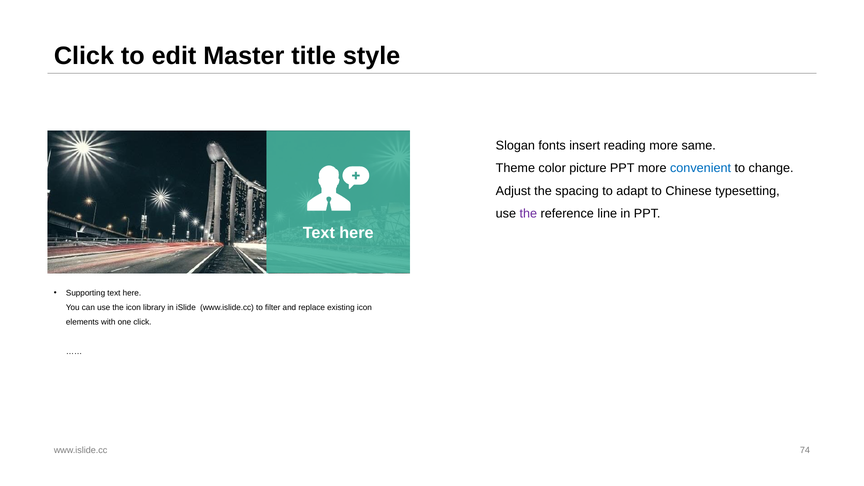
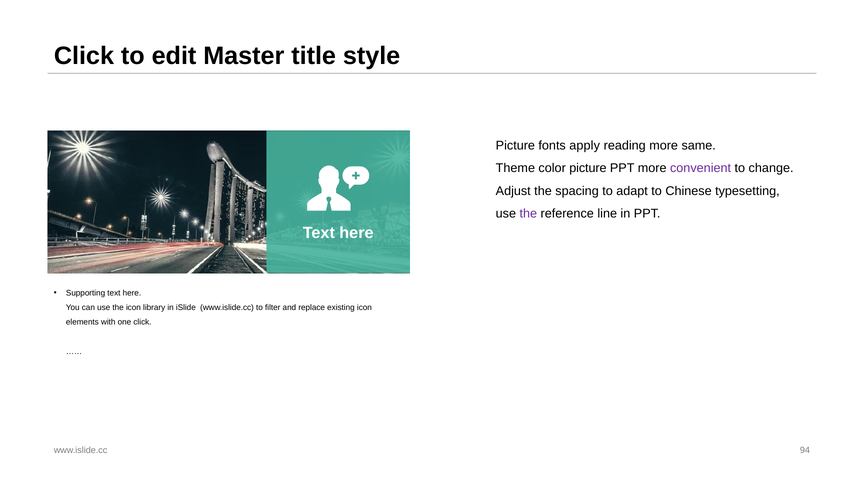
Slogan at (515, 145): Slogan -> Picture
insert: insert -> apply
convenient colour: blue -> purple
74: 74 -> 94
